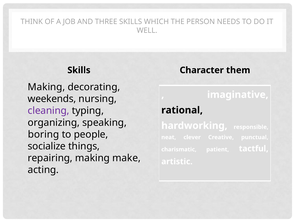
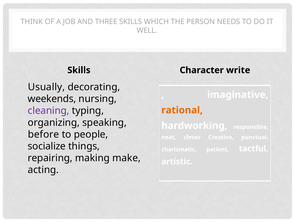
them: them -> write
Making at (46, 87): Making -> Usually
rational colour: black -> orange
boring: boring -> before
